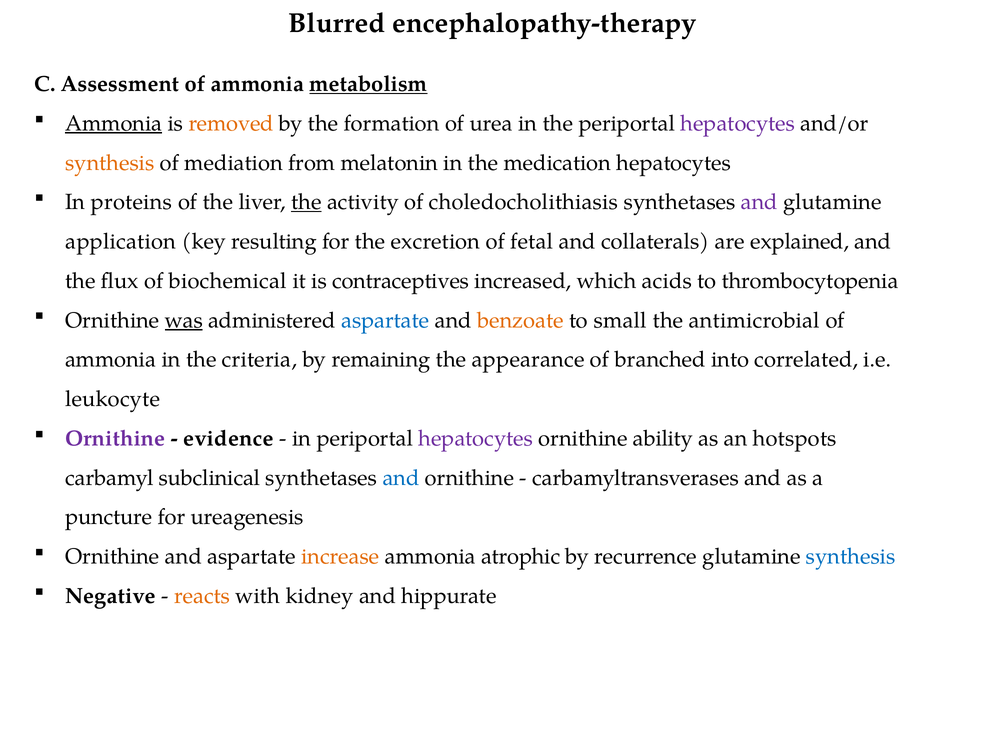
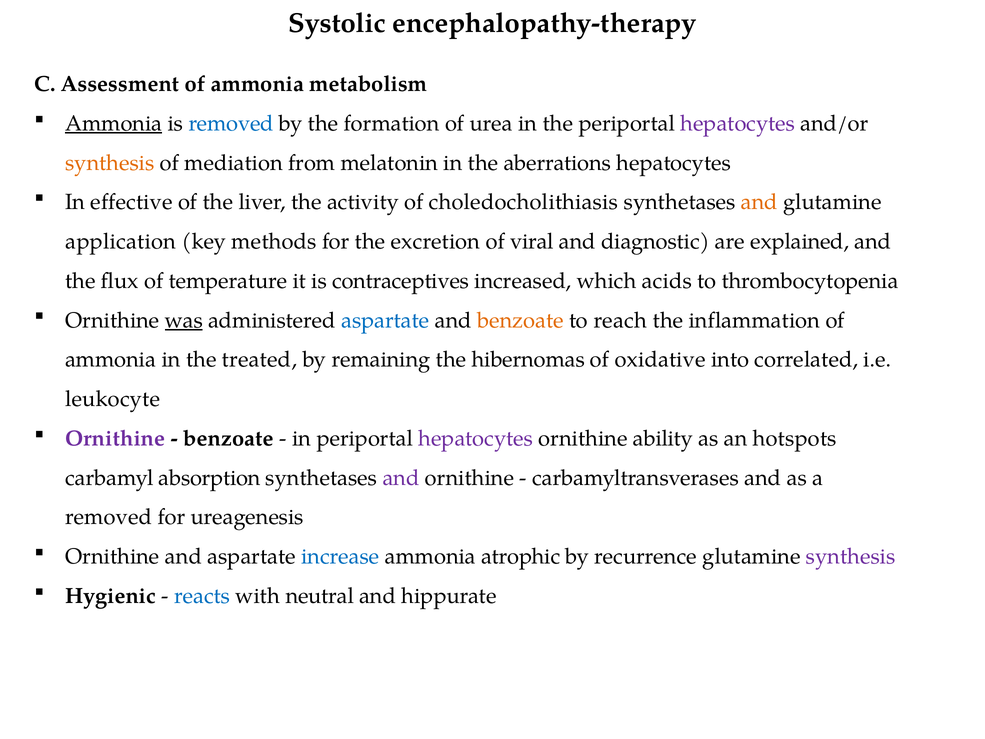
Blurred: Blurred -> Systolic
metabolism underline: present -> none
removed at (231, 123) colour: orange -> blue
medication: medication -> aberrations
proteins: proteins -> effective
the at (306, 202) underline: present -> none
and at (759, 202) colour: purple -> orange
resulting: resulting -> methods
fetal: fetal -> viral
collaterals: collaterals -> diagnostic
biochemical: biochemical -> temperature
small: small -> reach
antimicrobial: antimicrobial -> inflammation
criteria: criteria -> treated
appearance: appearance -> hibernomas
branched: branched -> oxidative
evidence at (229, 438): evidence -> benzoate
subclinical: subclinical -> absorption
and at (401, 478) colour: blue -> purple
puncture at (109, 517): puncture -> removed
increase colour: orange -> blue
synthesis at (851, 556) colour: blue -> purple
Negative: Negative -> Hygienic
reacts colour: orange -> blue
kidney: kidney -> neutral
